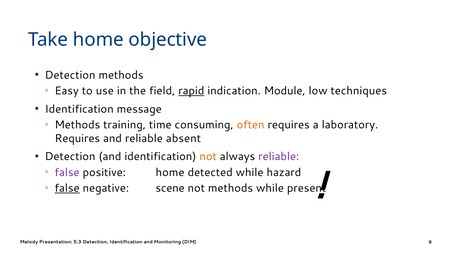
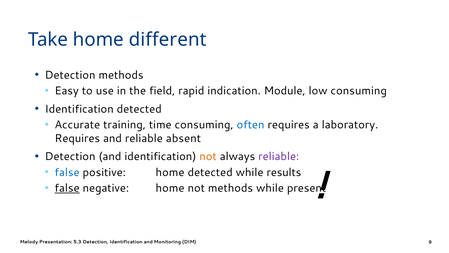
objective: objective -> different
rapid underline: present -> none
low techniques: techniques -> consuming
Identification message: message -> detected
Methods at (77, 125): Methods -> Accurate
often colour: orange -> blue
false at (67, 172) colour: purple -> blue
hazard: hazard -> results
negative scene: scene -> home
